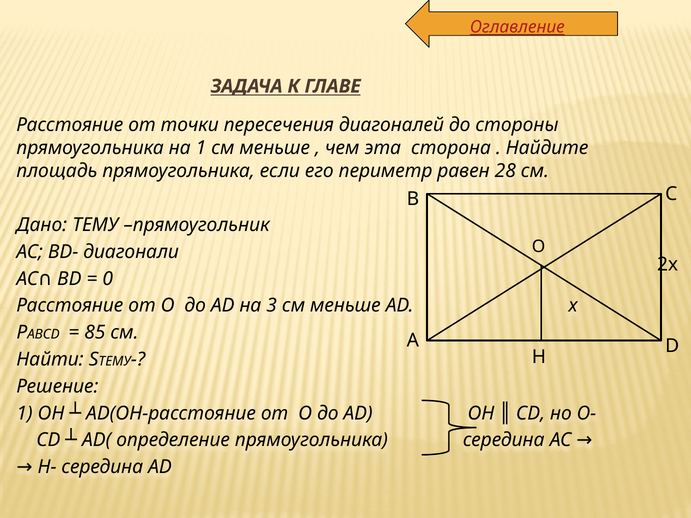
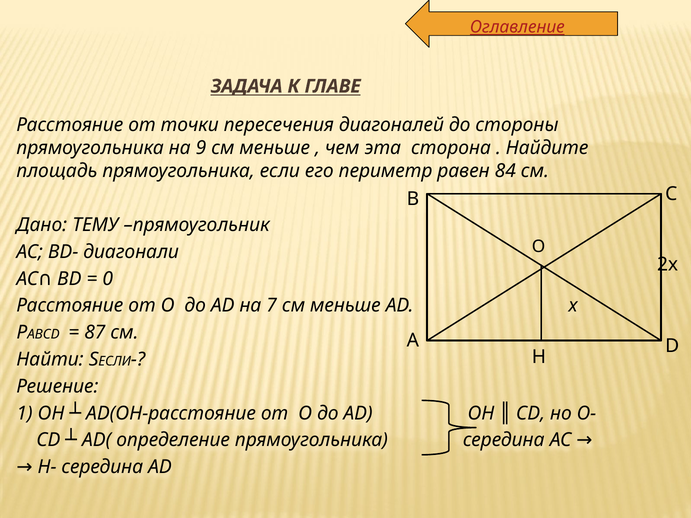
на 1: 1 -> 9
28: 28 -> 84
3: 3 -> 7
85: 85 -> 87
ТЕМУ at (115, 361): ТЕМУ -> ЕСЛИ
